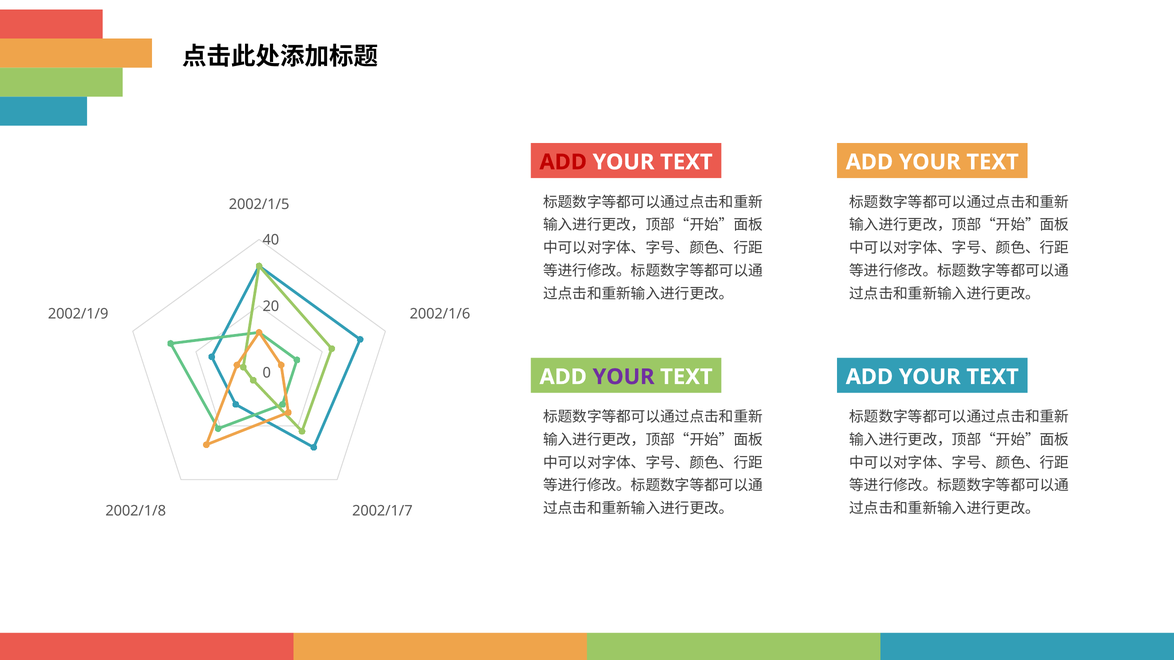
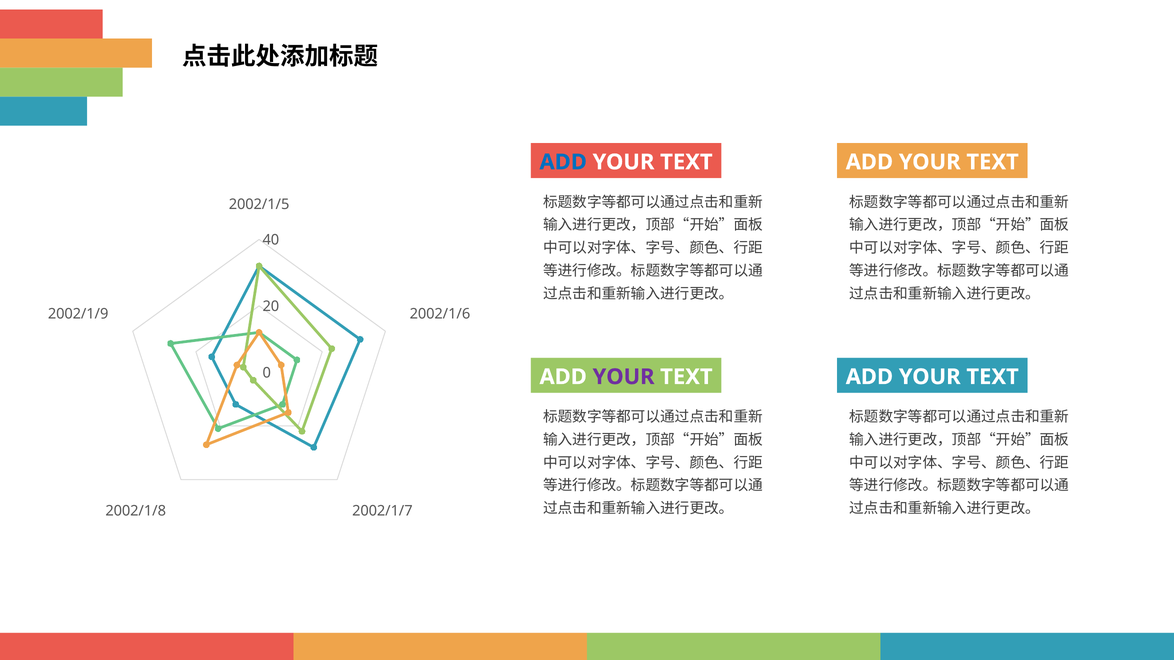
ADD at (563, 162) colour: red -> blue
